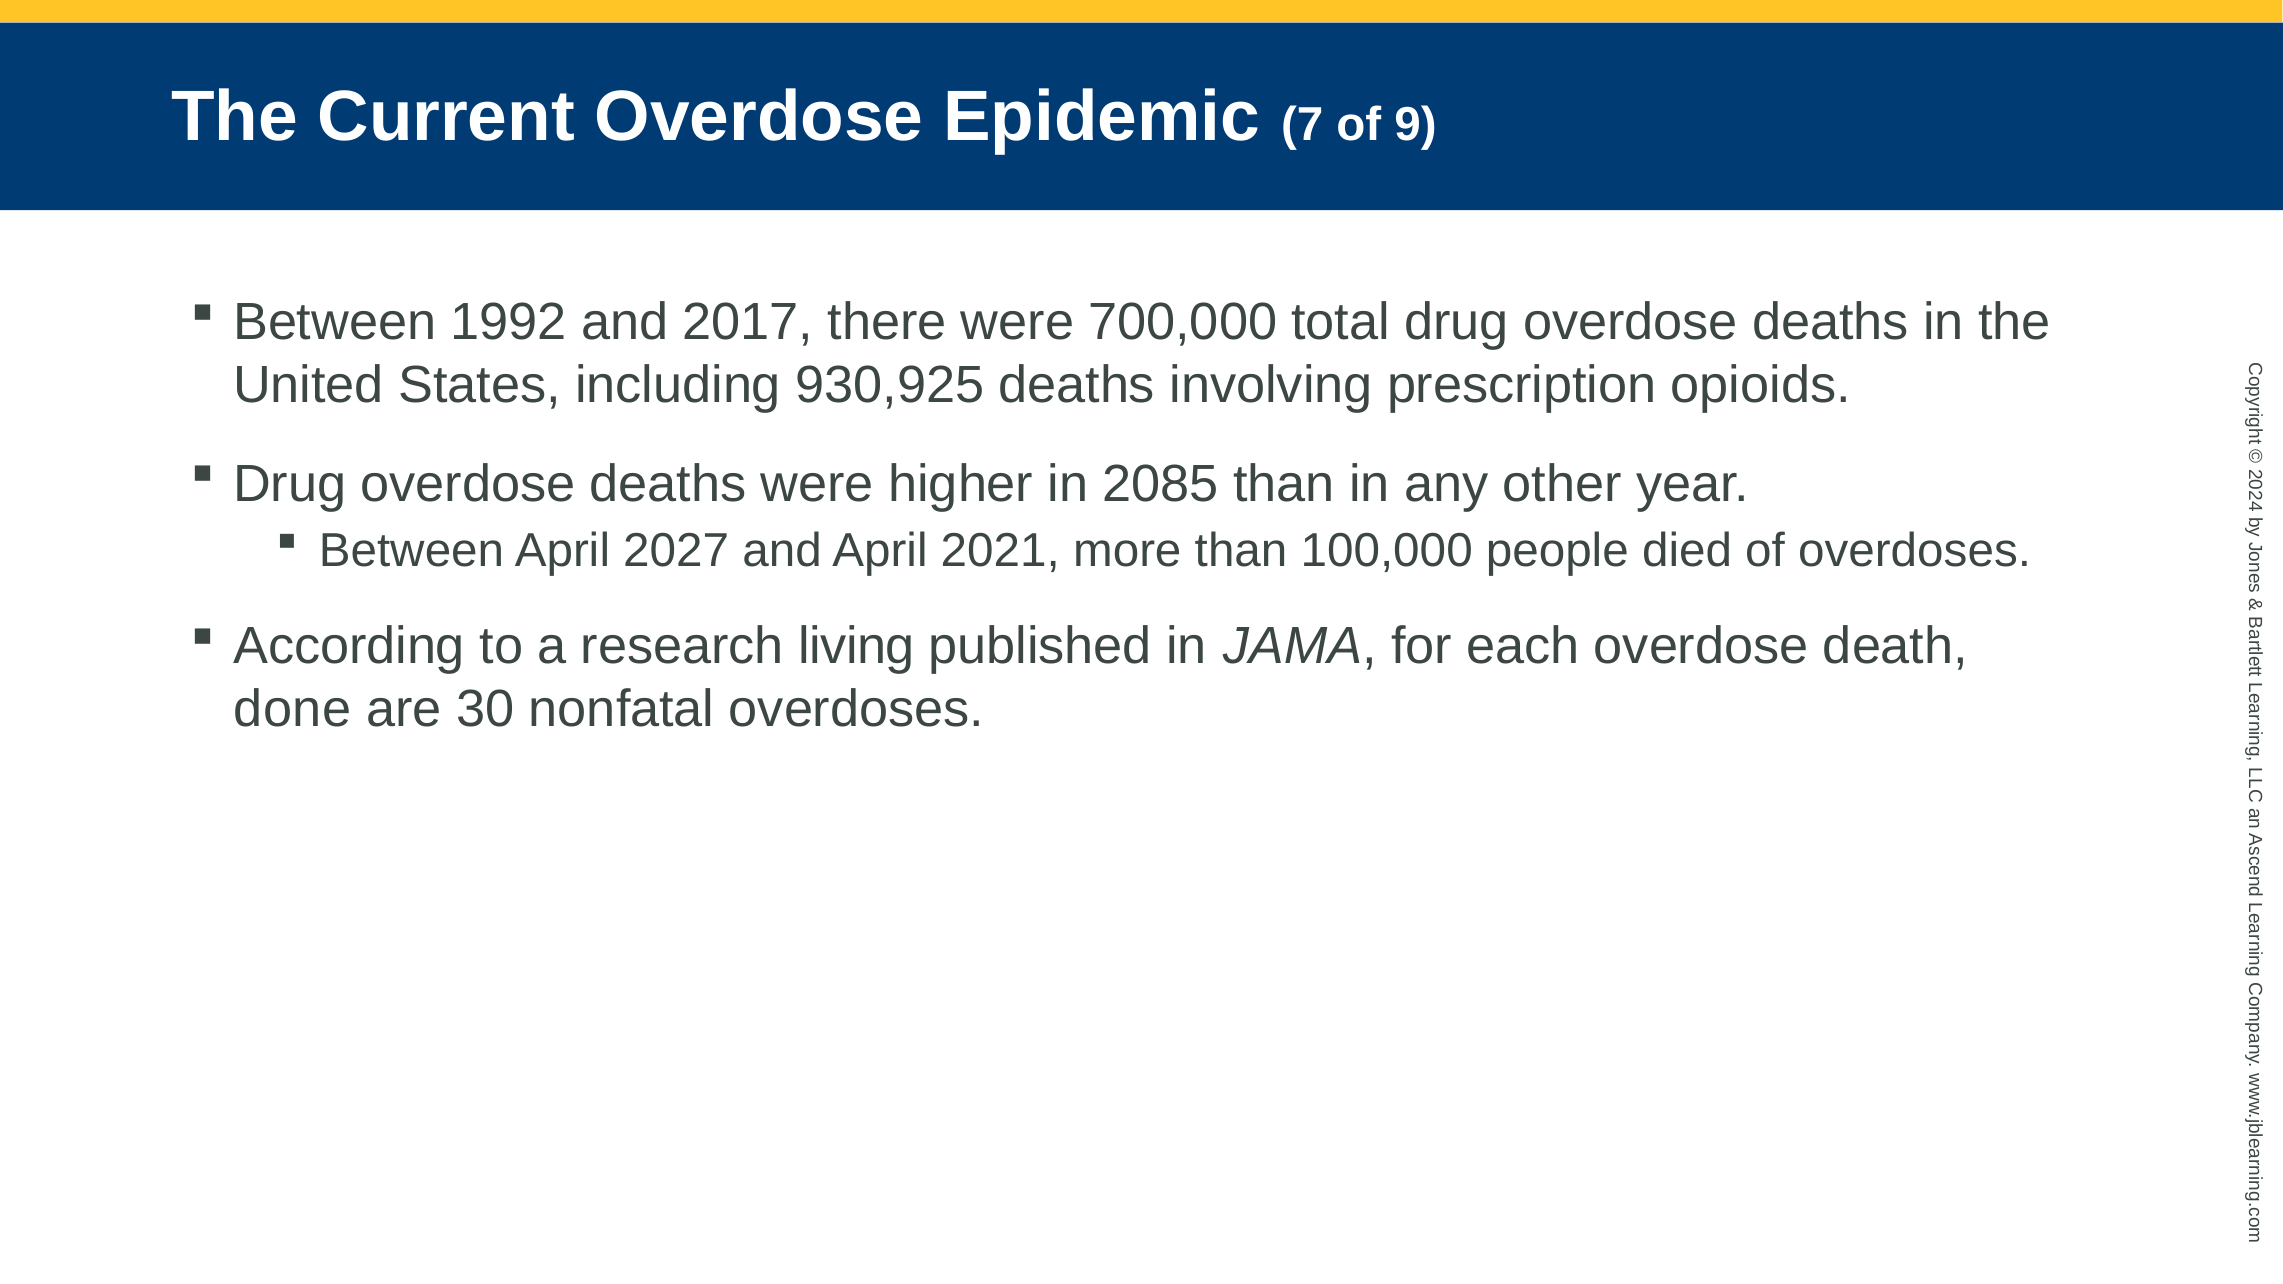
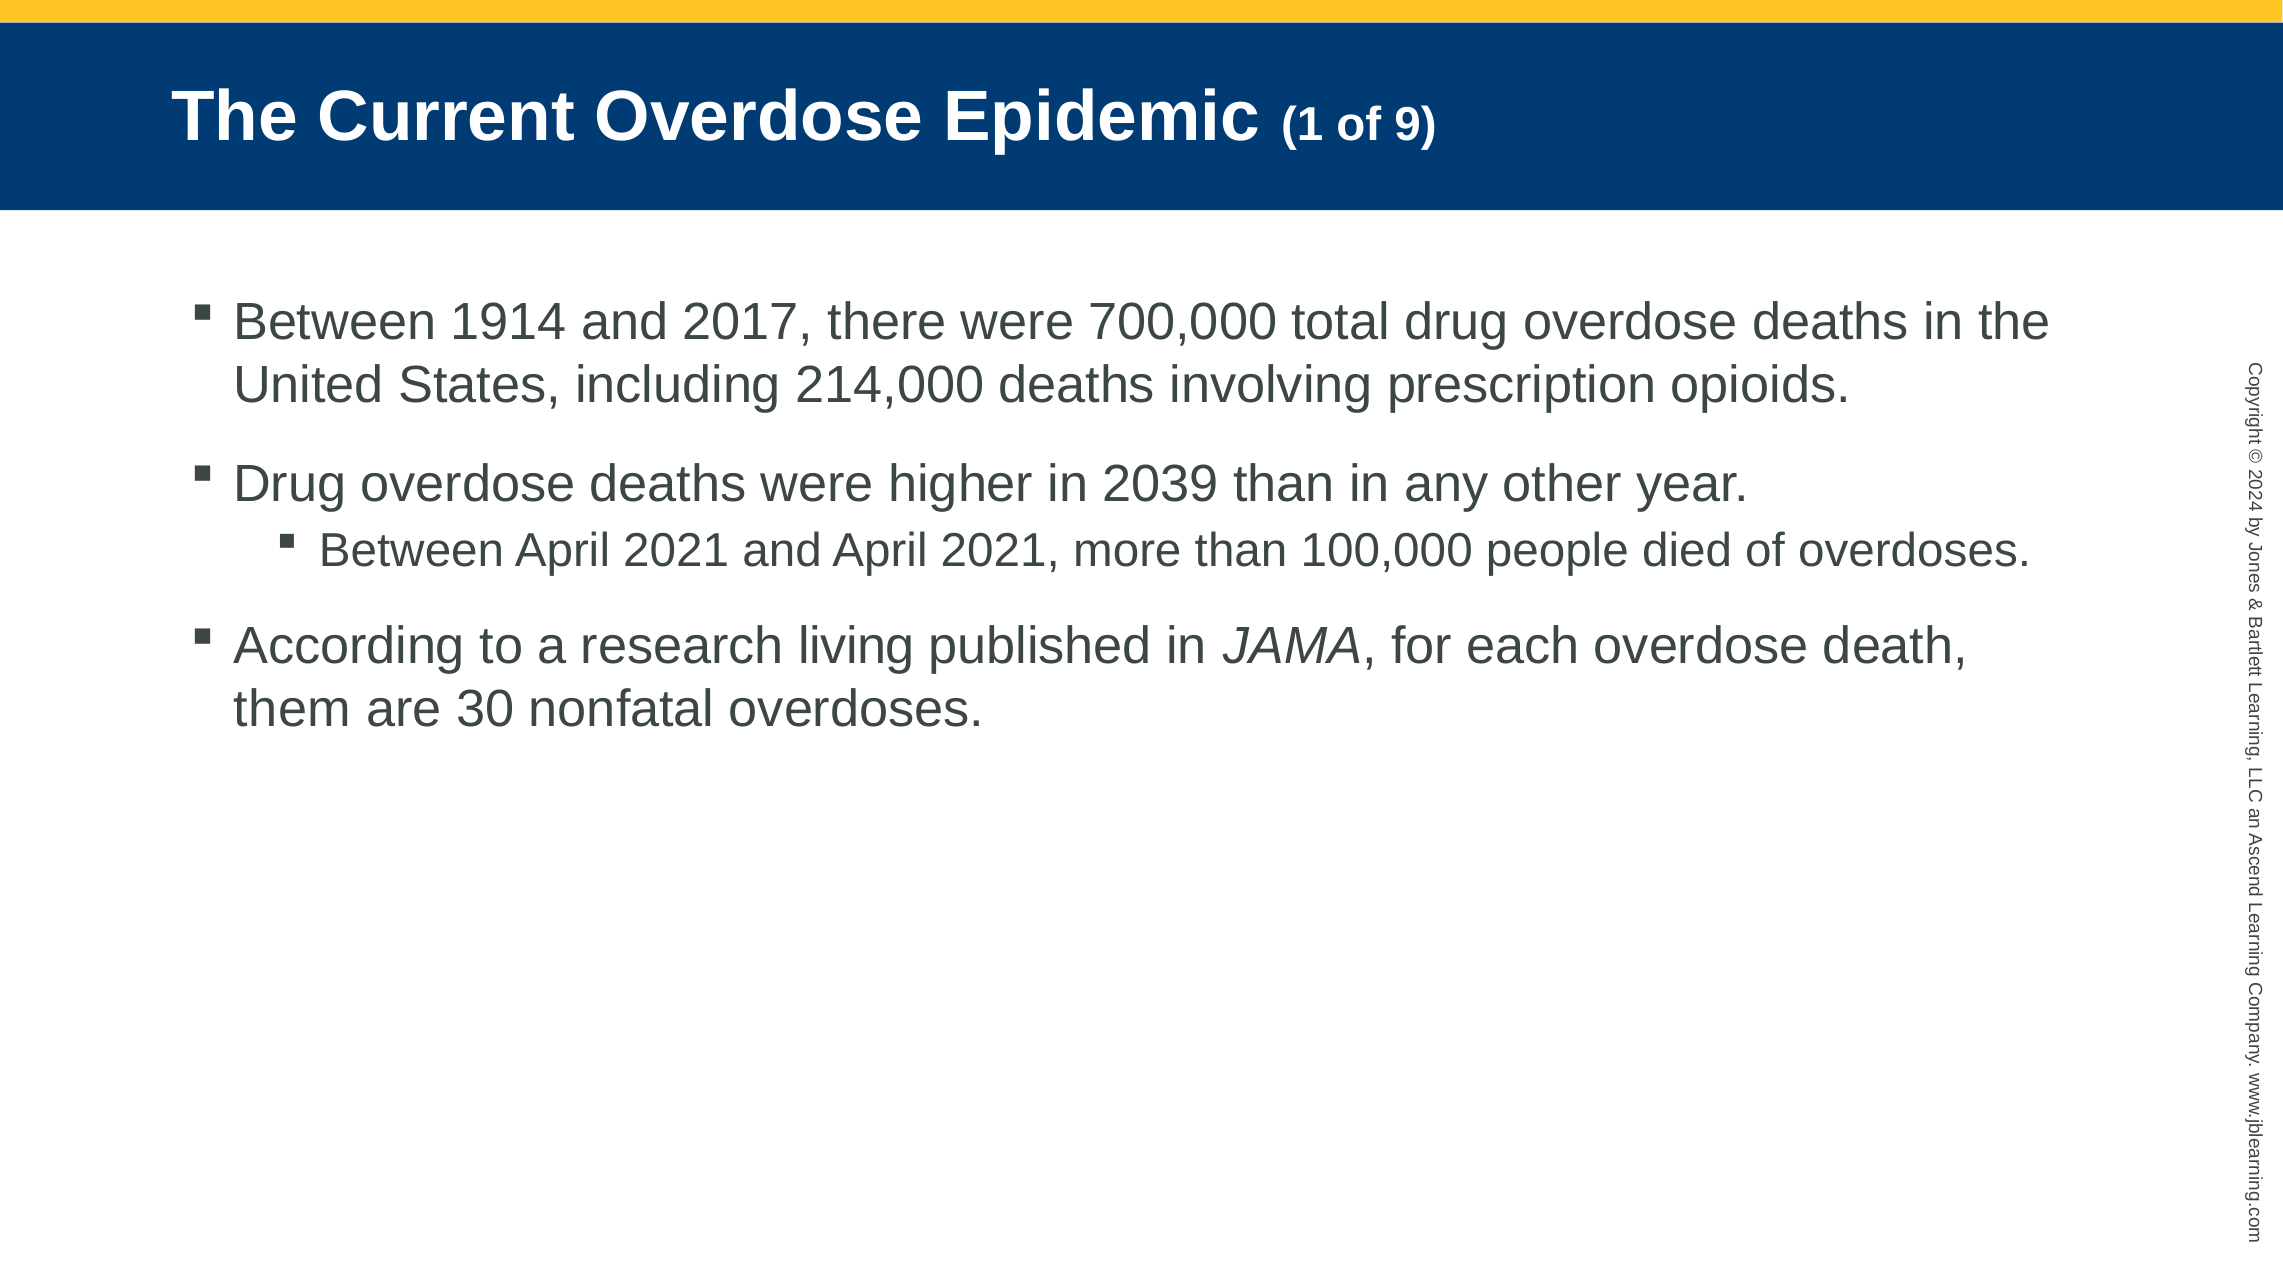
7: 7 -> 1
1992: 1992 -> 1914
930,925: 930,925 -> 214,000
2085: 2085 -> 2039
Between April 2027: 2027 -> 2021
done: done -> them
